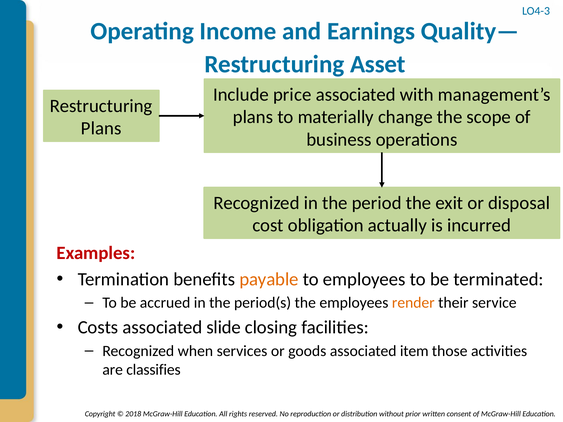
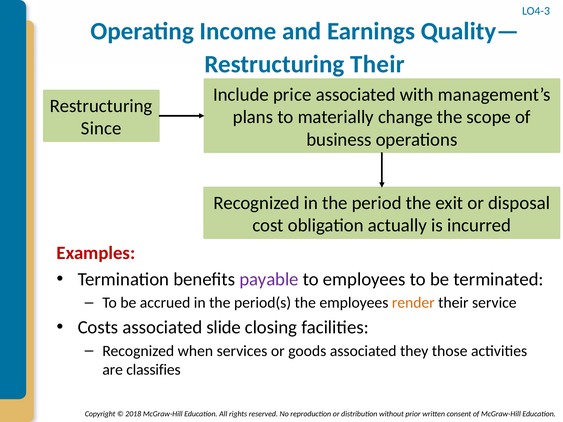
Restructuring Asset: Asset -> Their
Plans at (101, 129): Plans -> Since
payable colour: orange -> purple
item: item -> they
